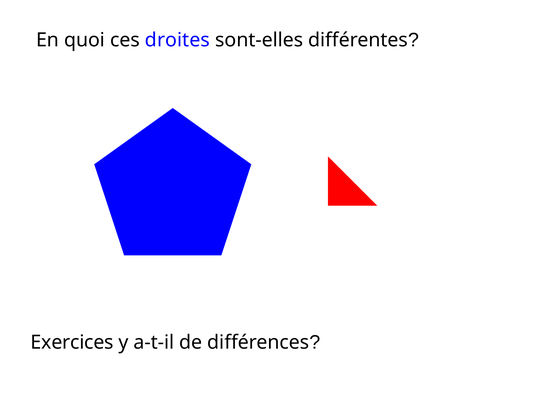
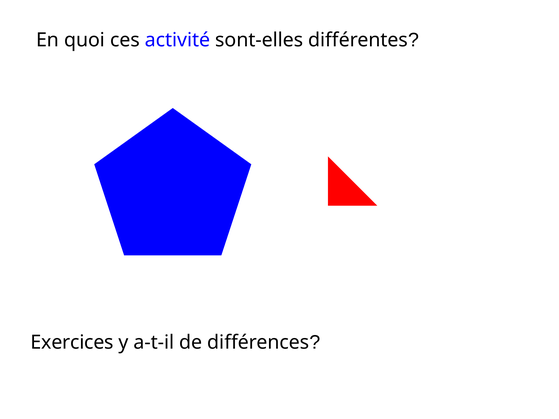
droites: droites -> activité
